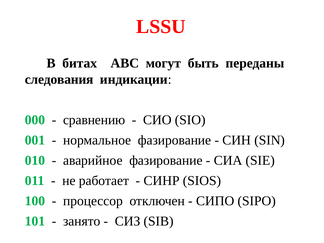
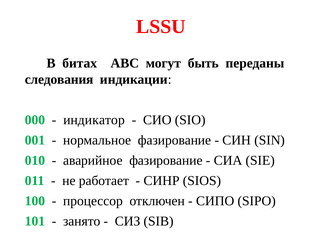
сравнению: сравнению -> индикатор
